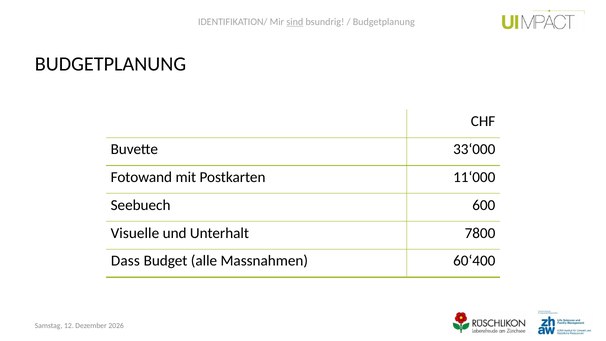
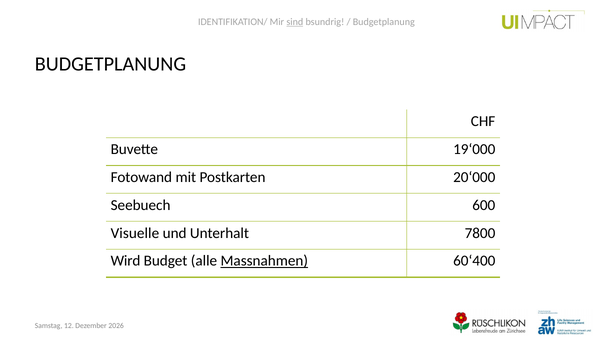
33‘000: 33‘000 -> 19‘000
11‘000: 11‘000 -> 20‘000
Dass: Dass -> Wird
Massnahmen underline: none -> present
